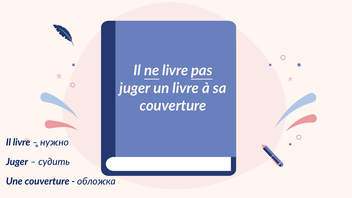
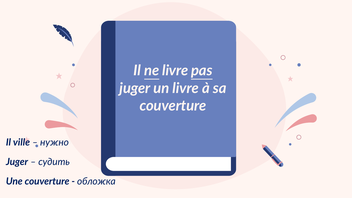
Il livre: livre -> ville
